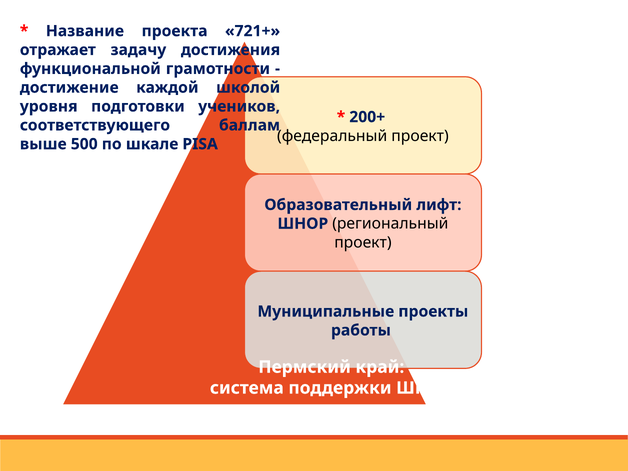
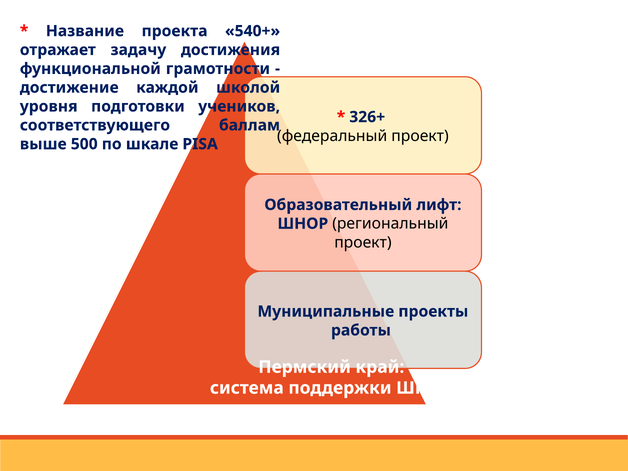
721+: 721+ -> 540+
200+: 200+ -> 326+
